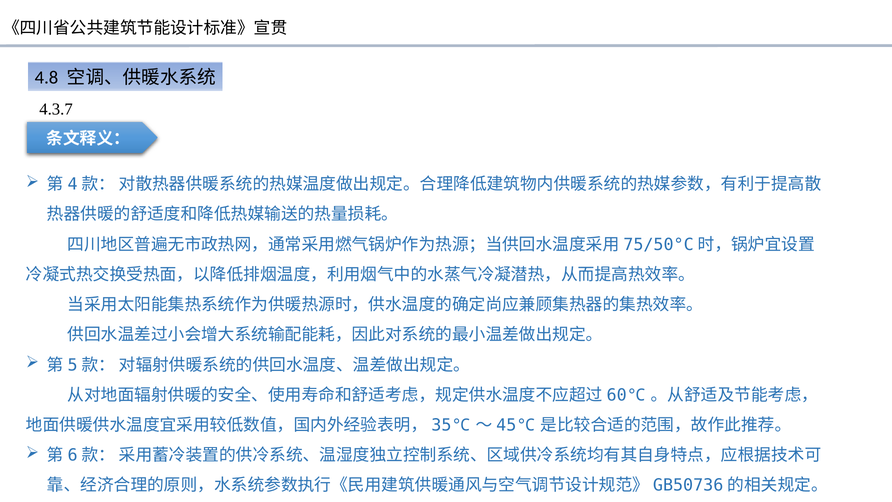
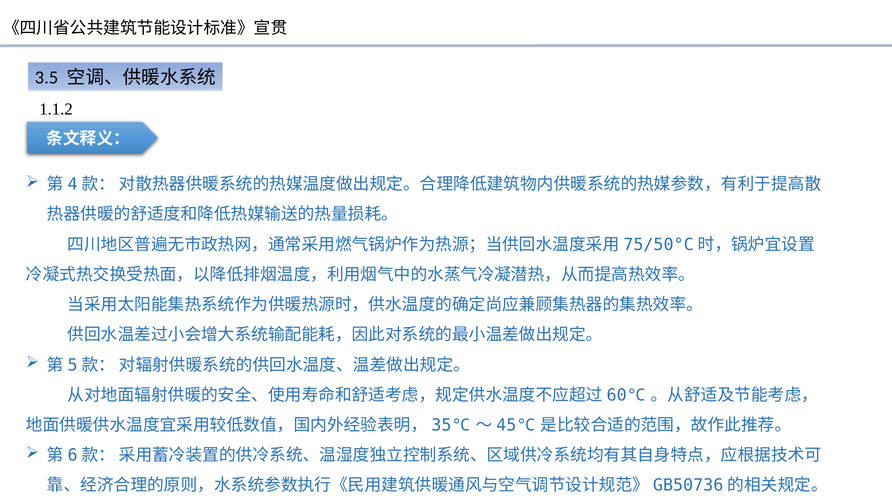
4.8: 4.8 -> 3.5
4.3.7: 4.3.7 -> 1.1.2
